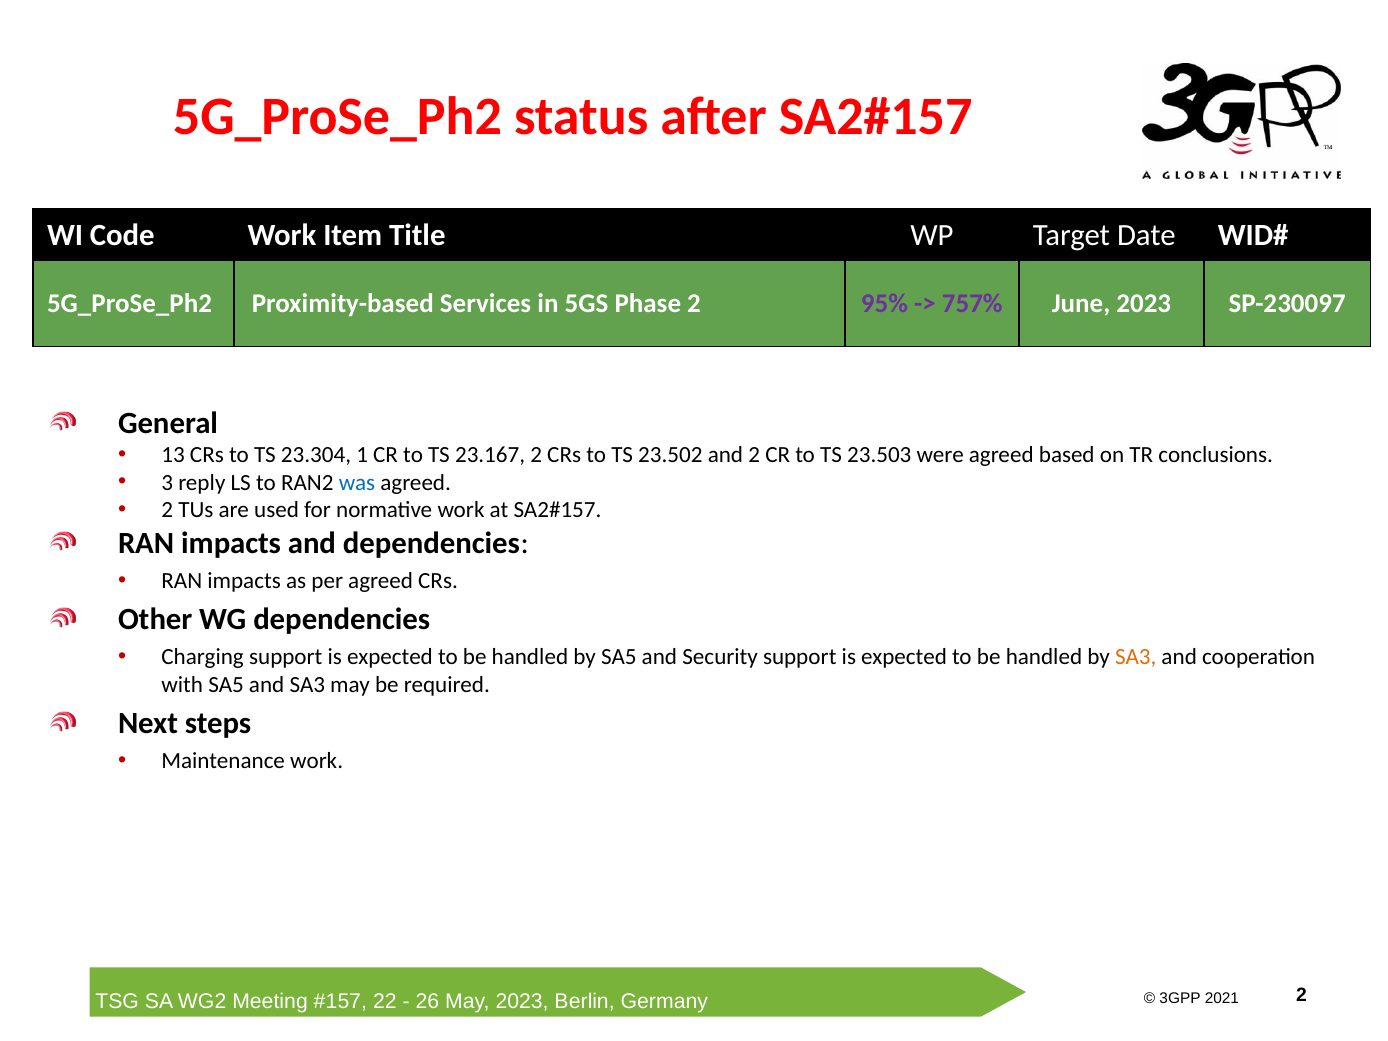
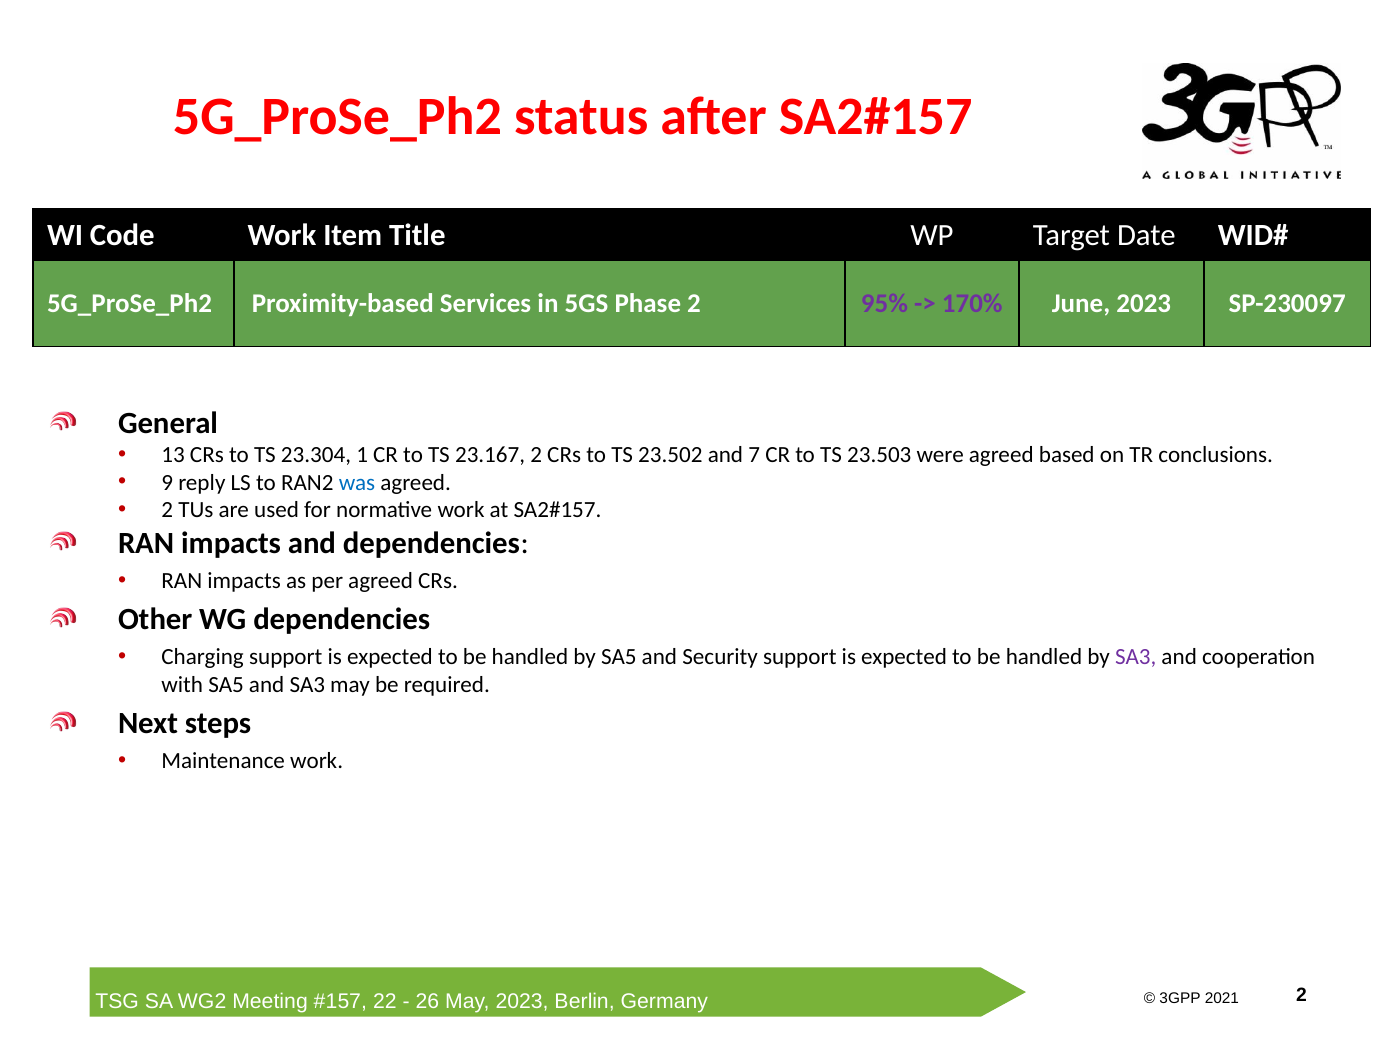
757%: 757% -> 170%
and 2: 2 -> 7
3: 3 -> 9
SA3 at (1136, 657) colour: orange -> purple
